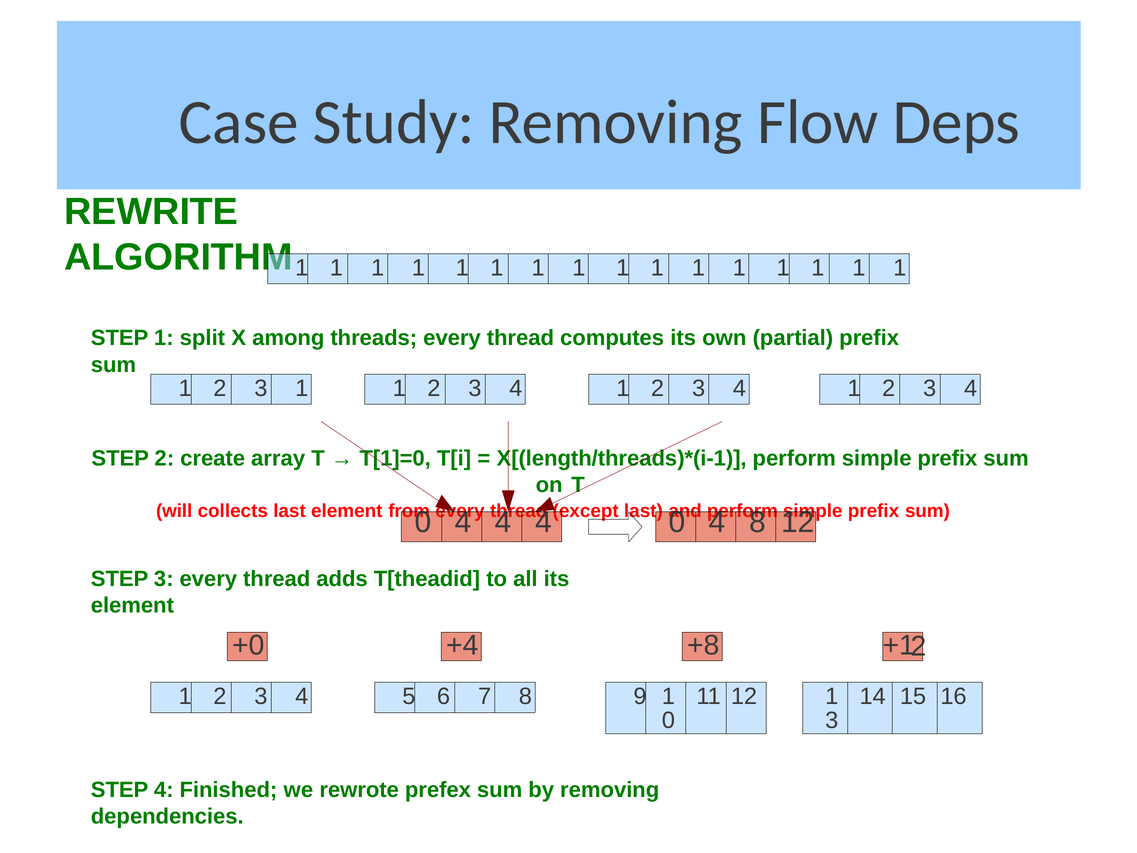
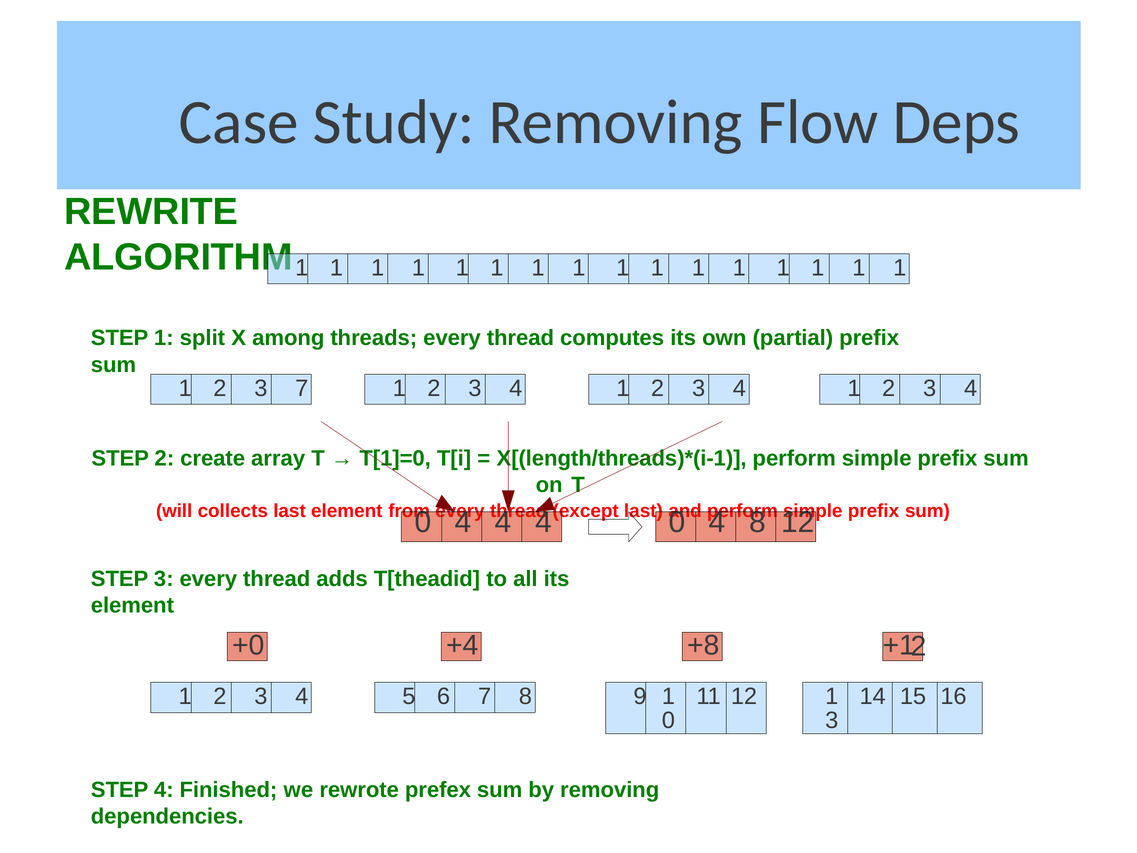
3 1: 1 -> 7
